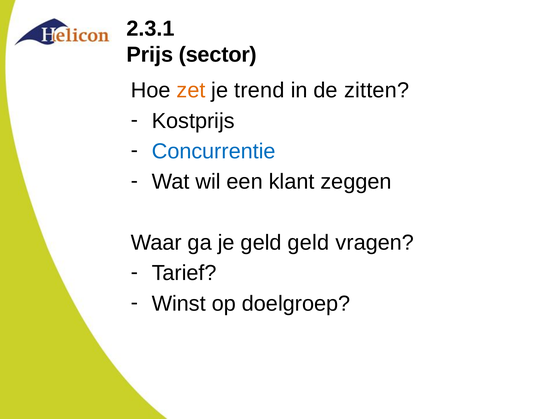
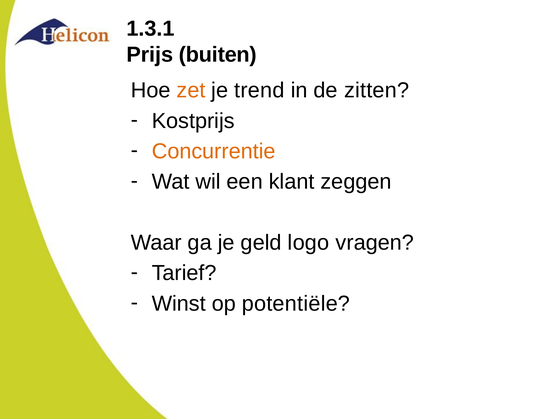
2.3.1: 2.3.1 -> 1.3.1
sector: sector -> buiten
Concurrentie colour: blue -> orange
geld geld: geld -> logo
doelgroep: doelgroep -> potentiële
